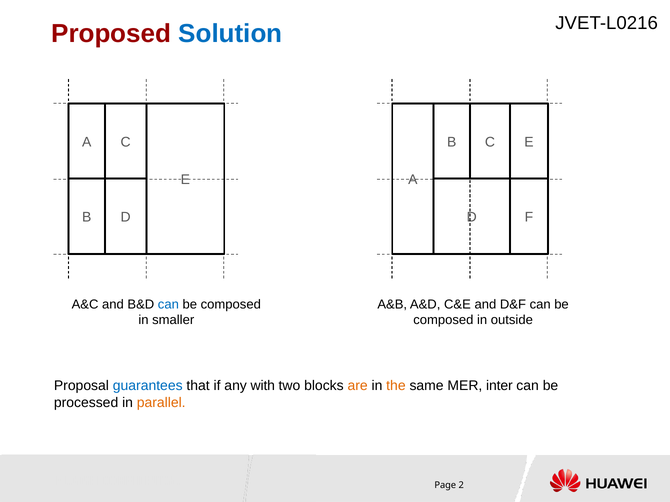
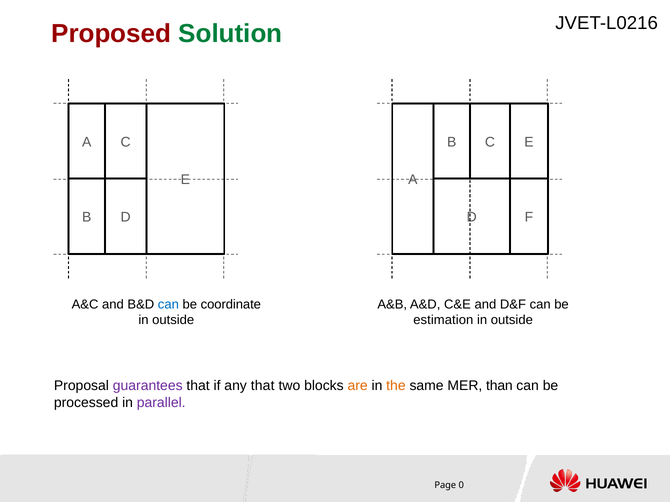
Solution colour: blue -> green
composed at (231, 305): composed -> coordinate
smaller at (173, 320): smaller -> outside
composed at (443, 320): composed -> estimation
guarantees colour: blue -> purple
any with: with -> that
inter: inter -> than
parallel colour: orange -> purple
2: 2 -> 0
